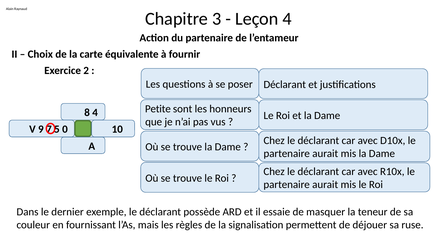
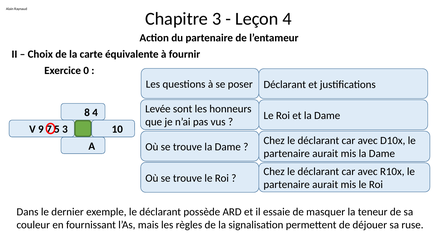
2: 2 -> 0
Petite: Petite -> Levée
0 at (65, 129): 0 -> 3
